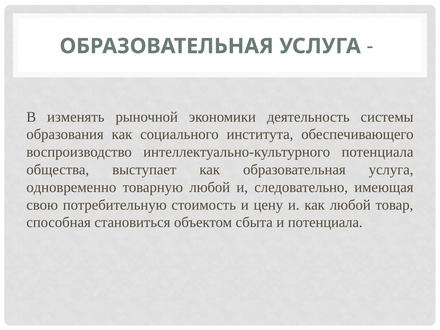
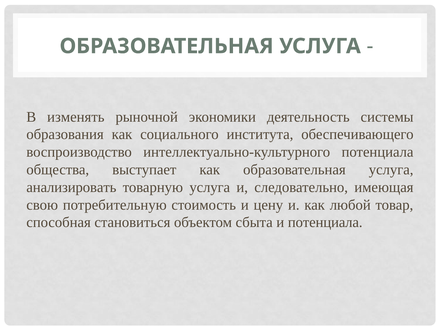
одновременно: одновременно -> анализировать
товарную любой: любой -> услуга
